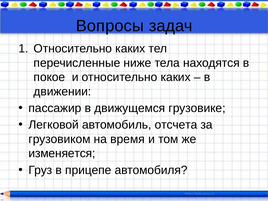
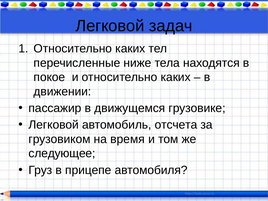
Вопросы at (110, 26): Вопросы -> Легковой
изменяется: изменяется -> следующее
